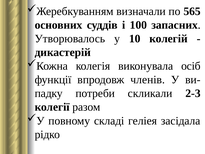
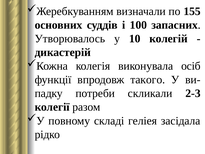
565: 565 -> 155
членів: членів -> такого
